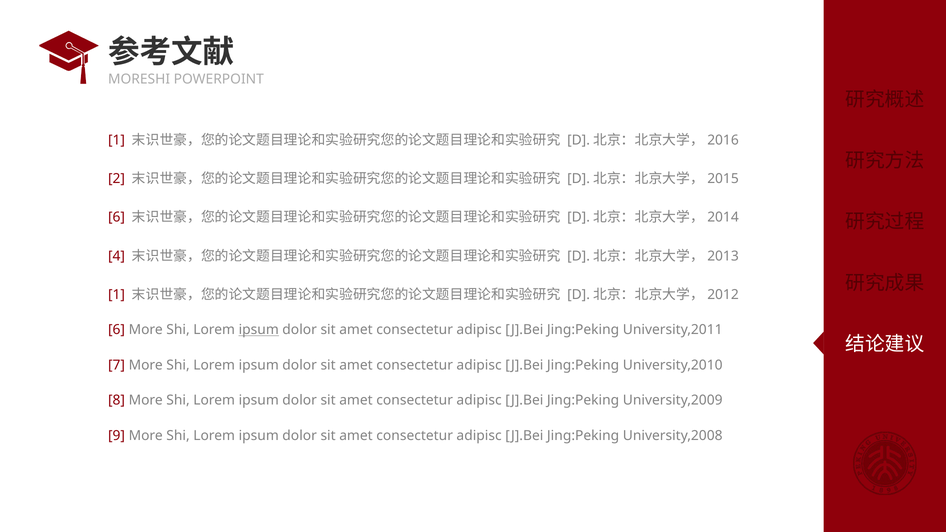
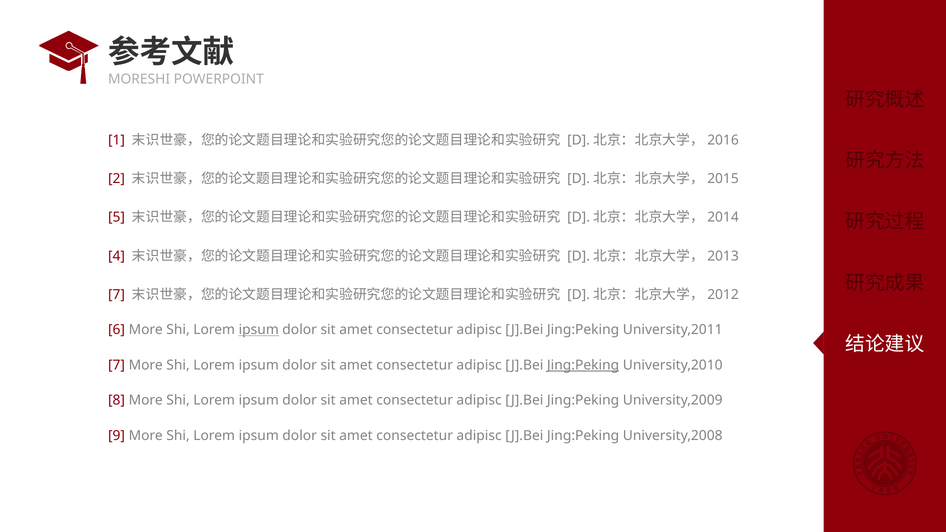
6 at (117, 217): 6 -> 5
1 at (117, 295): 1 -> 7
Jing:Peking at (583, 365) underline: none -> present
